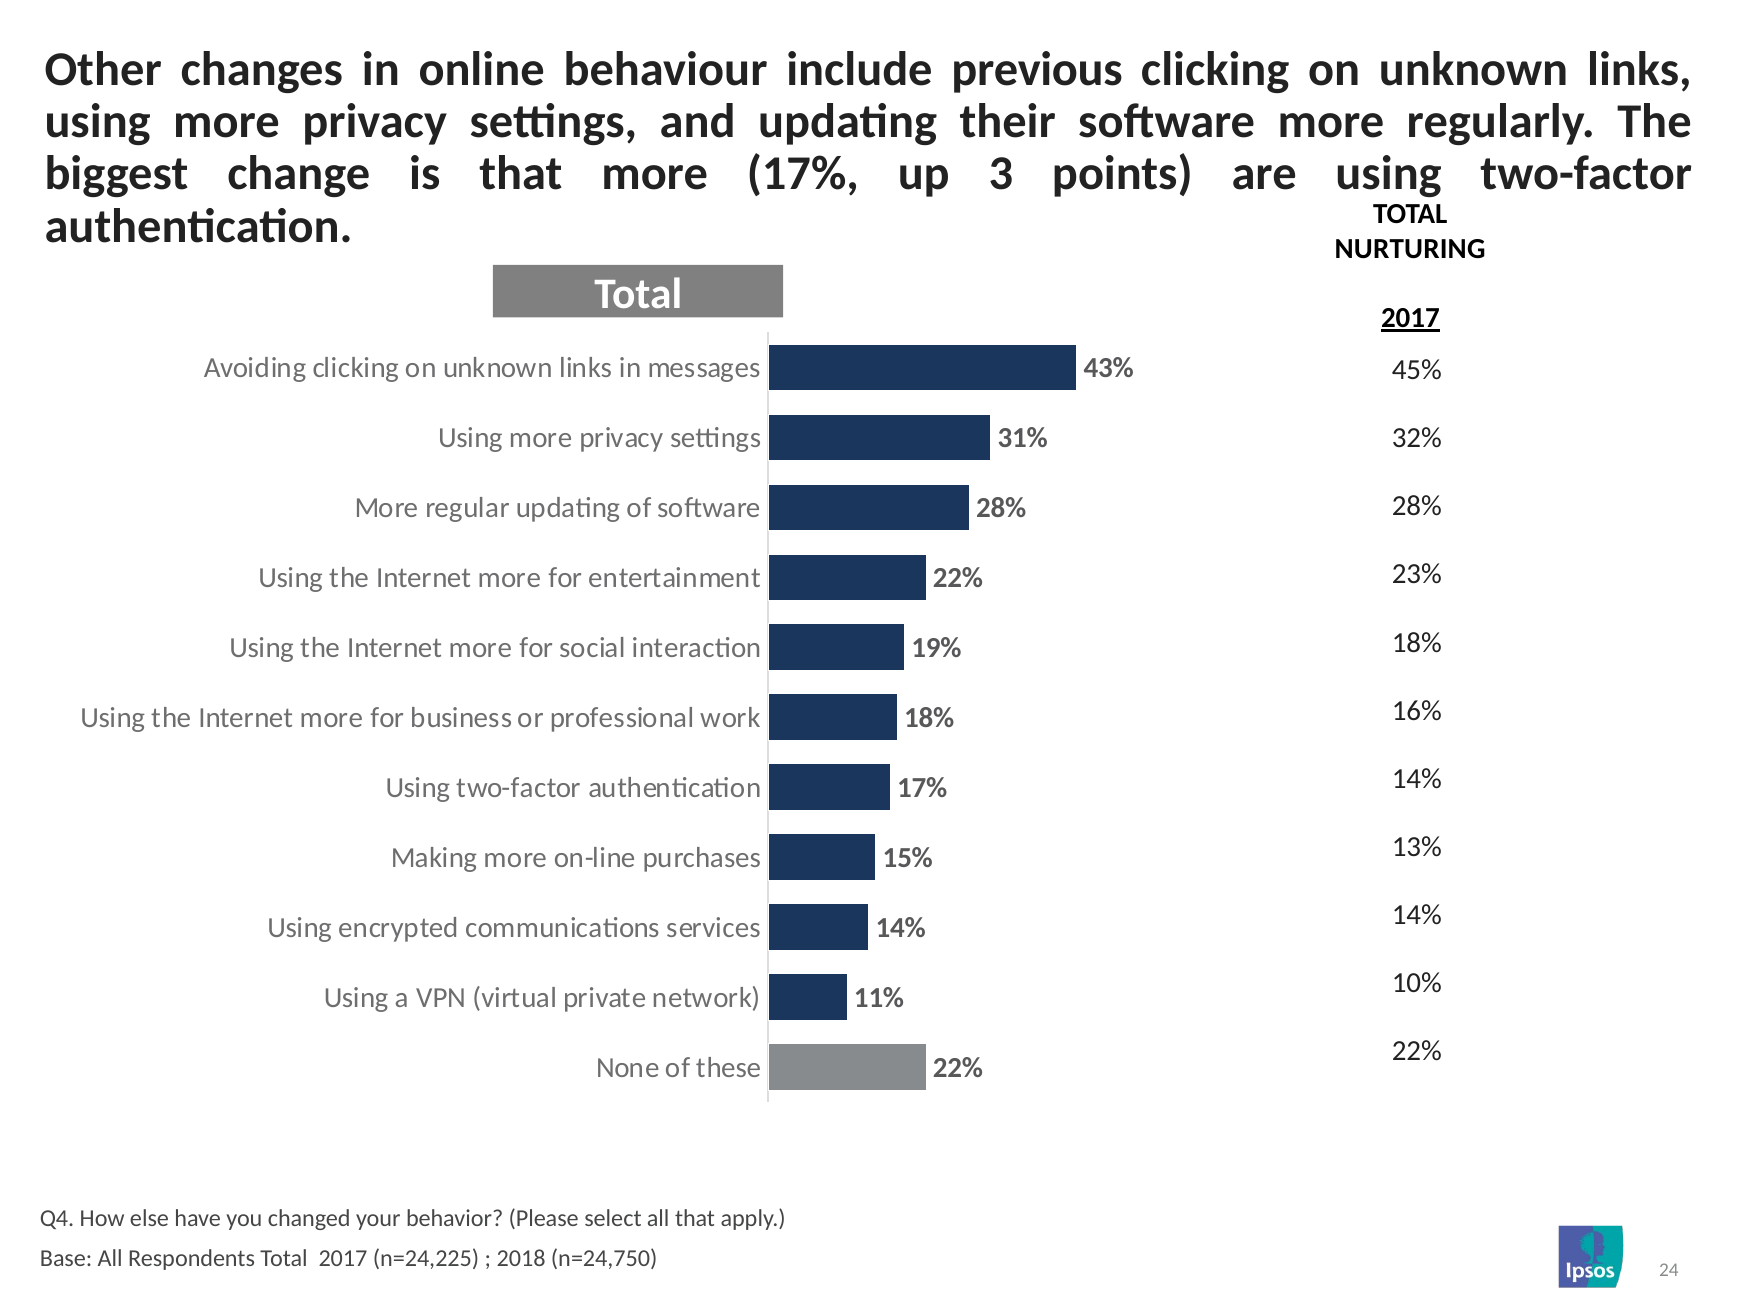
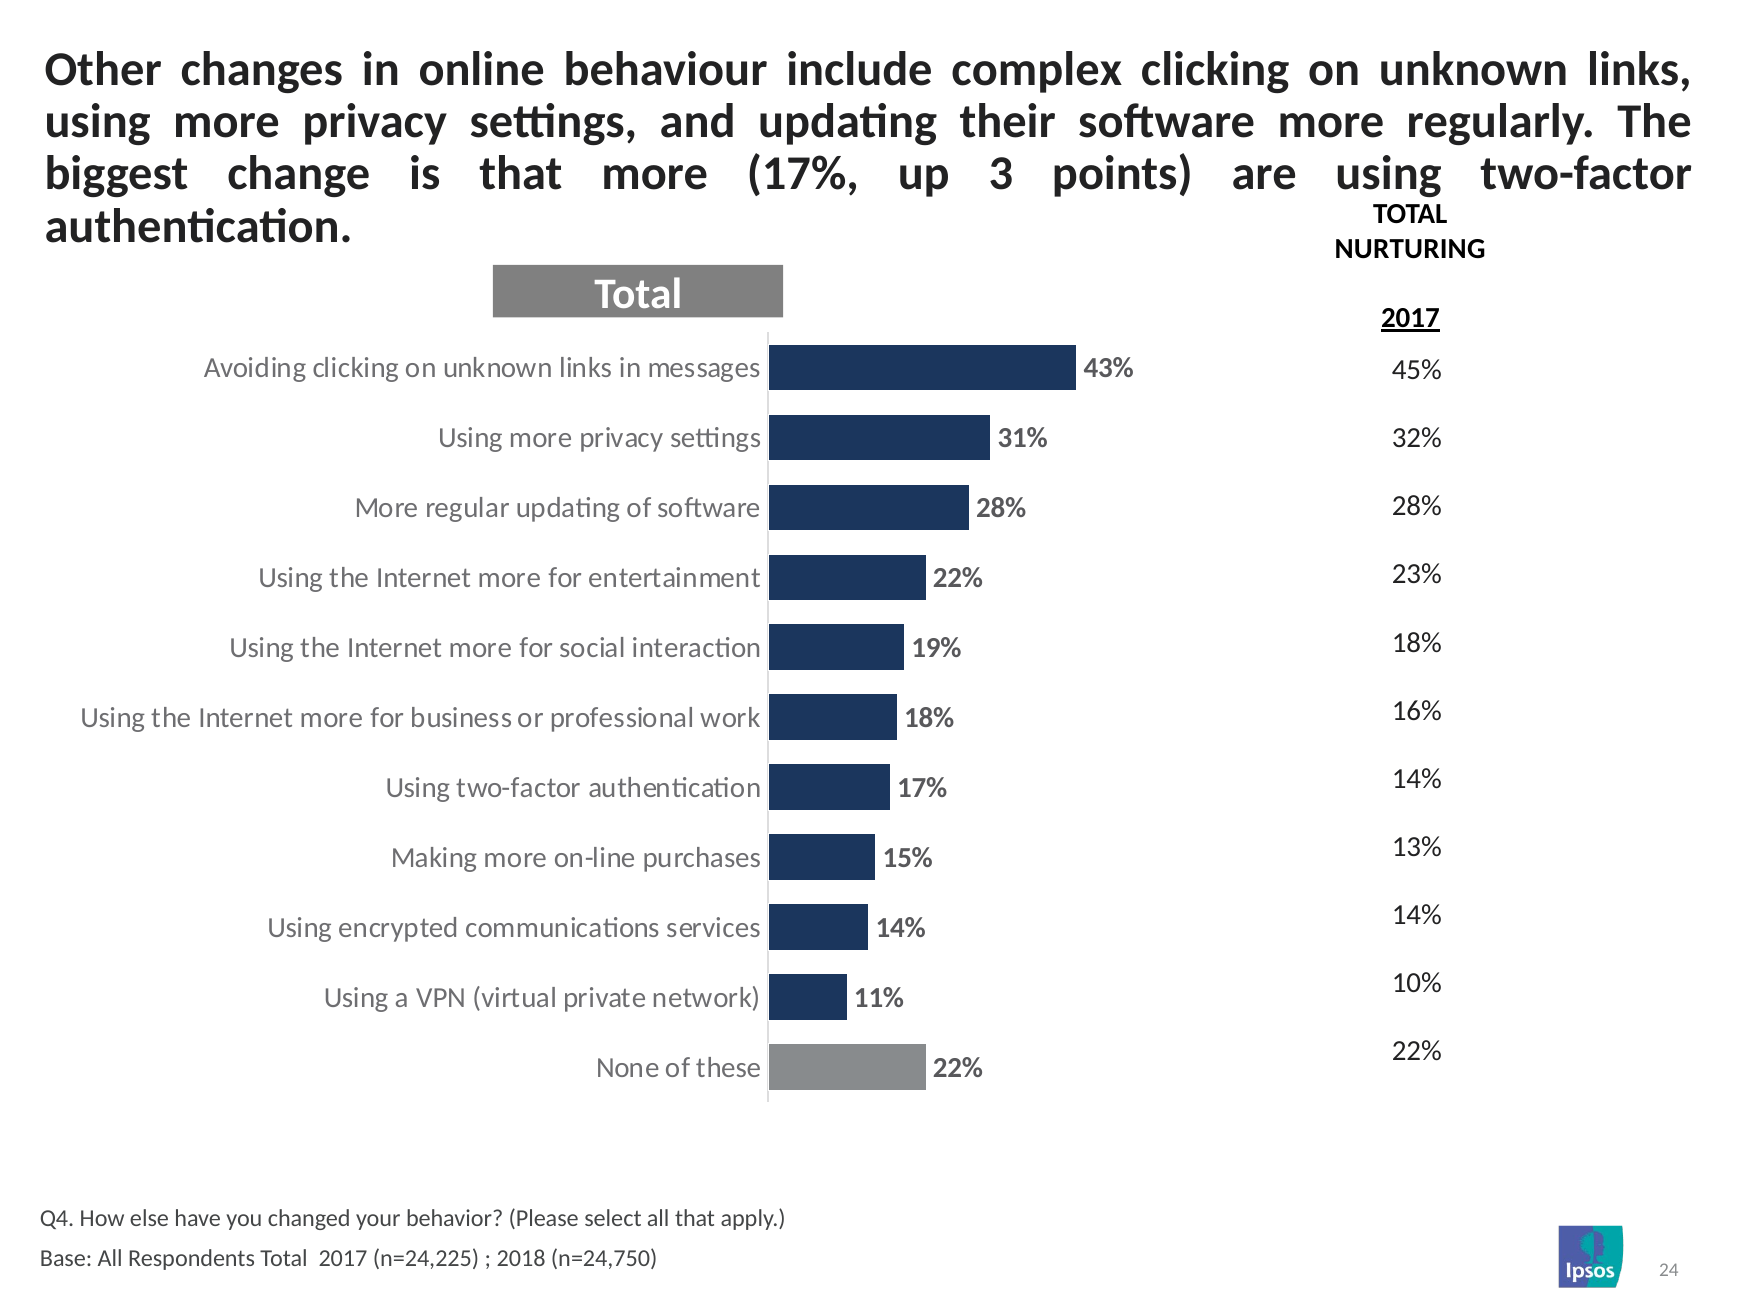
previous: previous -> complex
